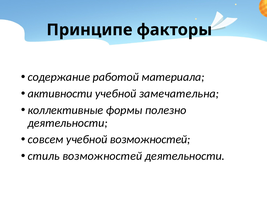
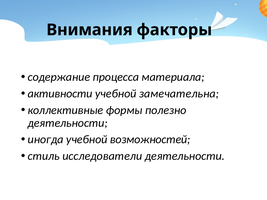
Принципе: Принципе -> Внимания
работой: работой -> процесса
совсем: совсем -> иногда
стиль возможностей: возможностей -> исследователи
